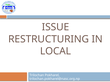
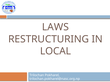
ISSUE: ISSUE -> LAWS
